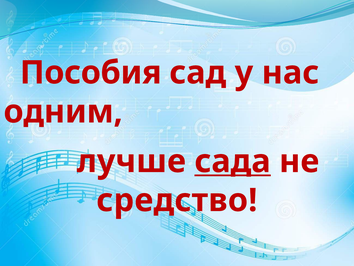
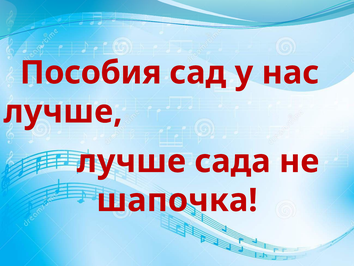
одним at (63, 112): одним -> лучше
сада underline: present -> none
средство: средство -> шапочка
